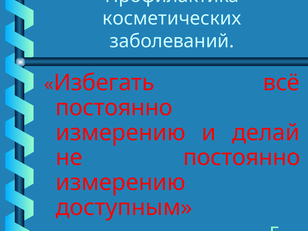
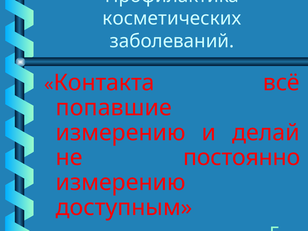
Избегать: Избегать -> Контакта
постоянно at (114, 108): постоянно -> попавшие
